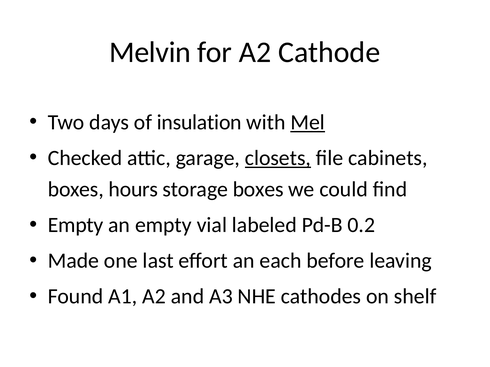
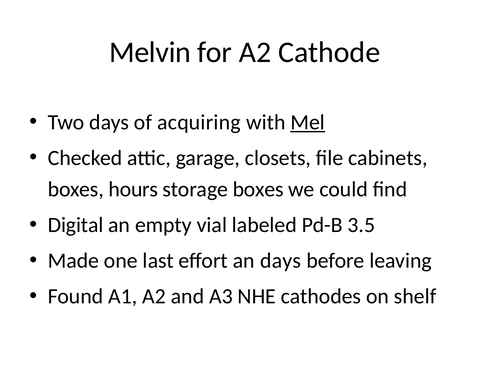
insulation: insulation -> acquiring
closets underline: present -> none
Empty at (76, 225): Empty -> Digital
0.2: 0.2 -> 3.5
an each: each -> days
